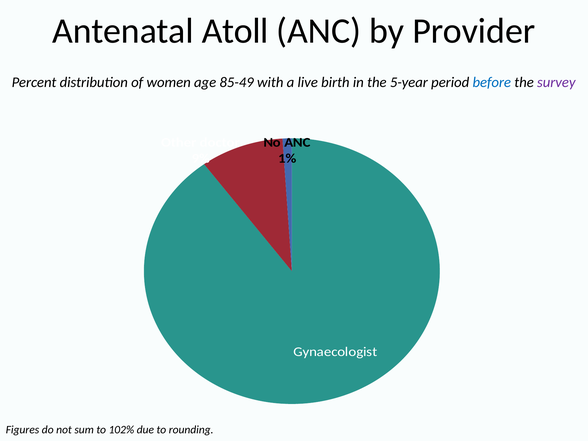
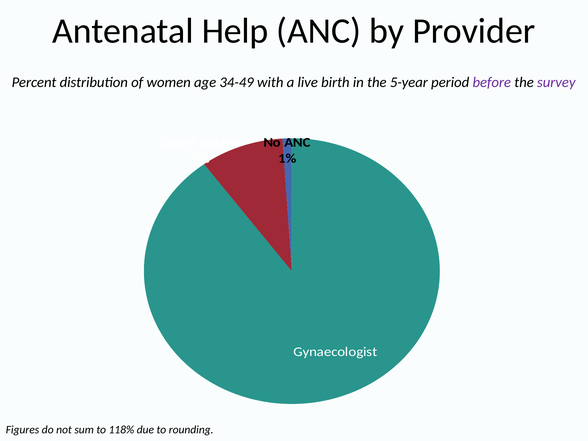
Atoll: Atoll -> Help
85-49: 85-49 -> 34-49
before colour: blue -> purple
102%: 102% -> 118%
